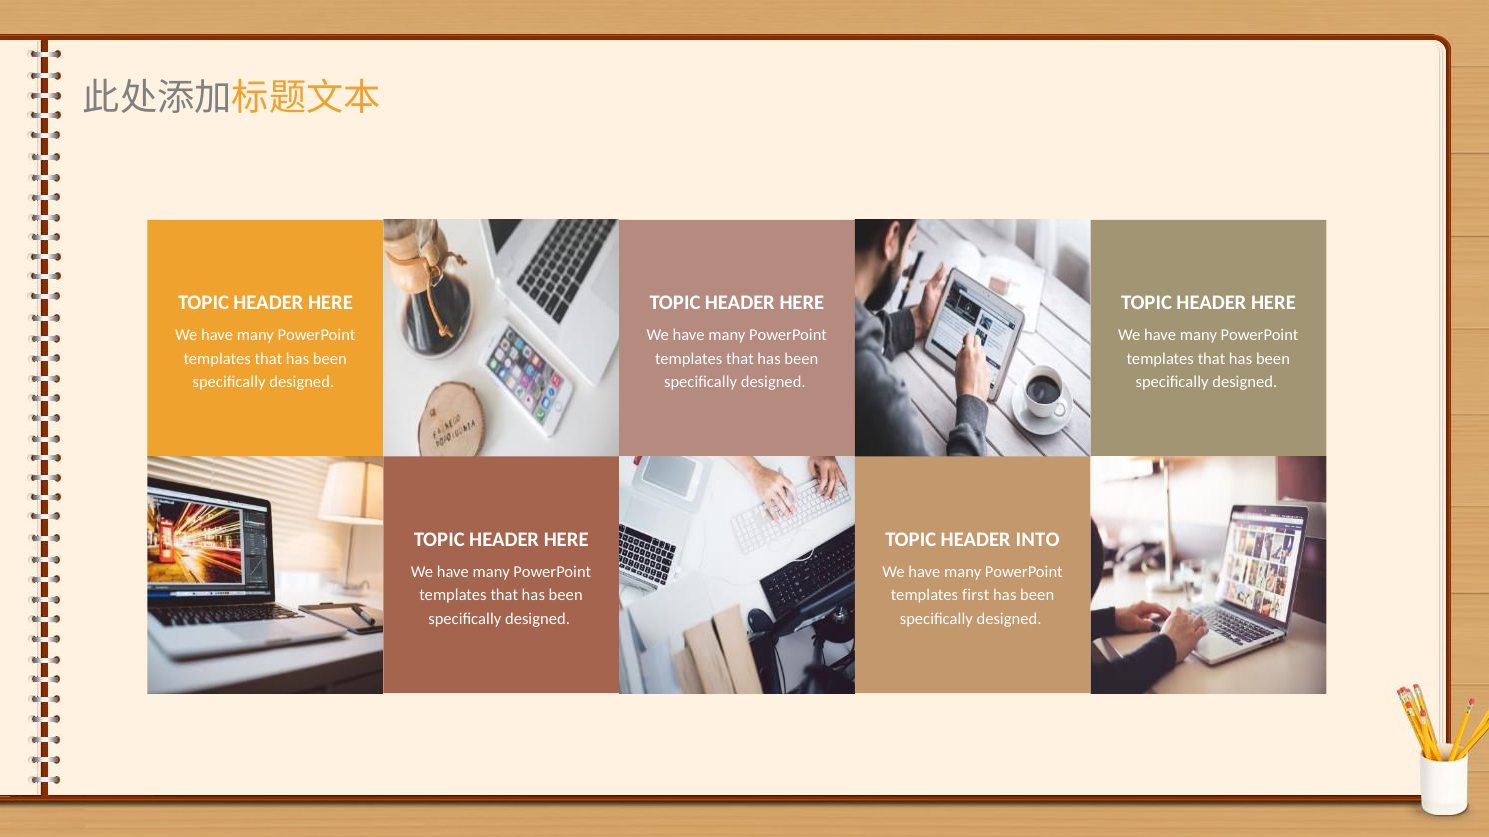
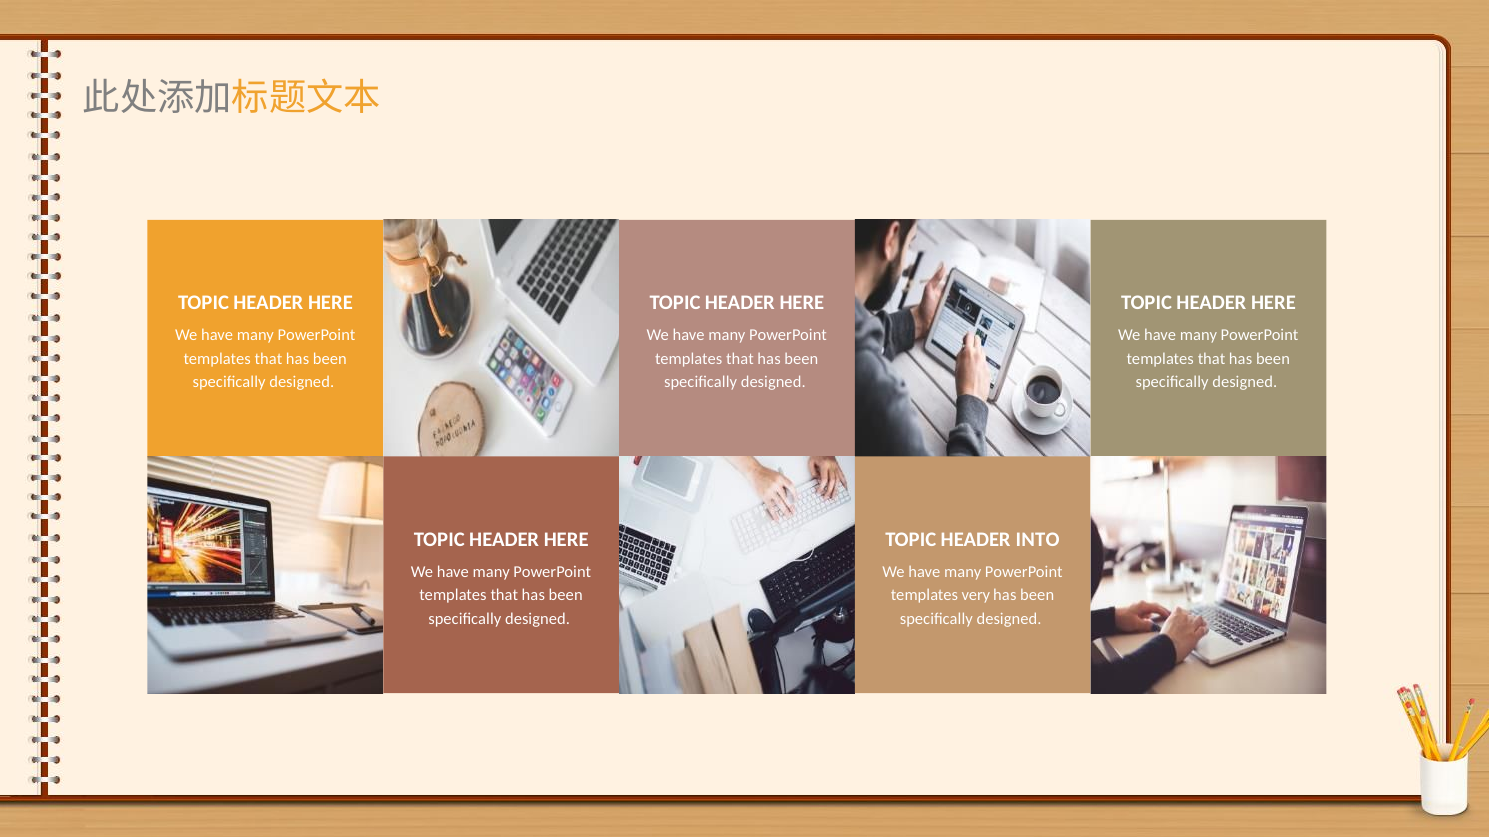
first: first -> very
